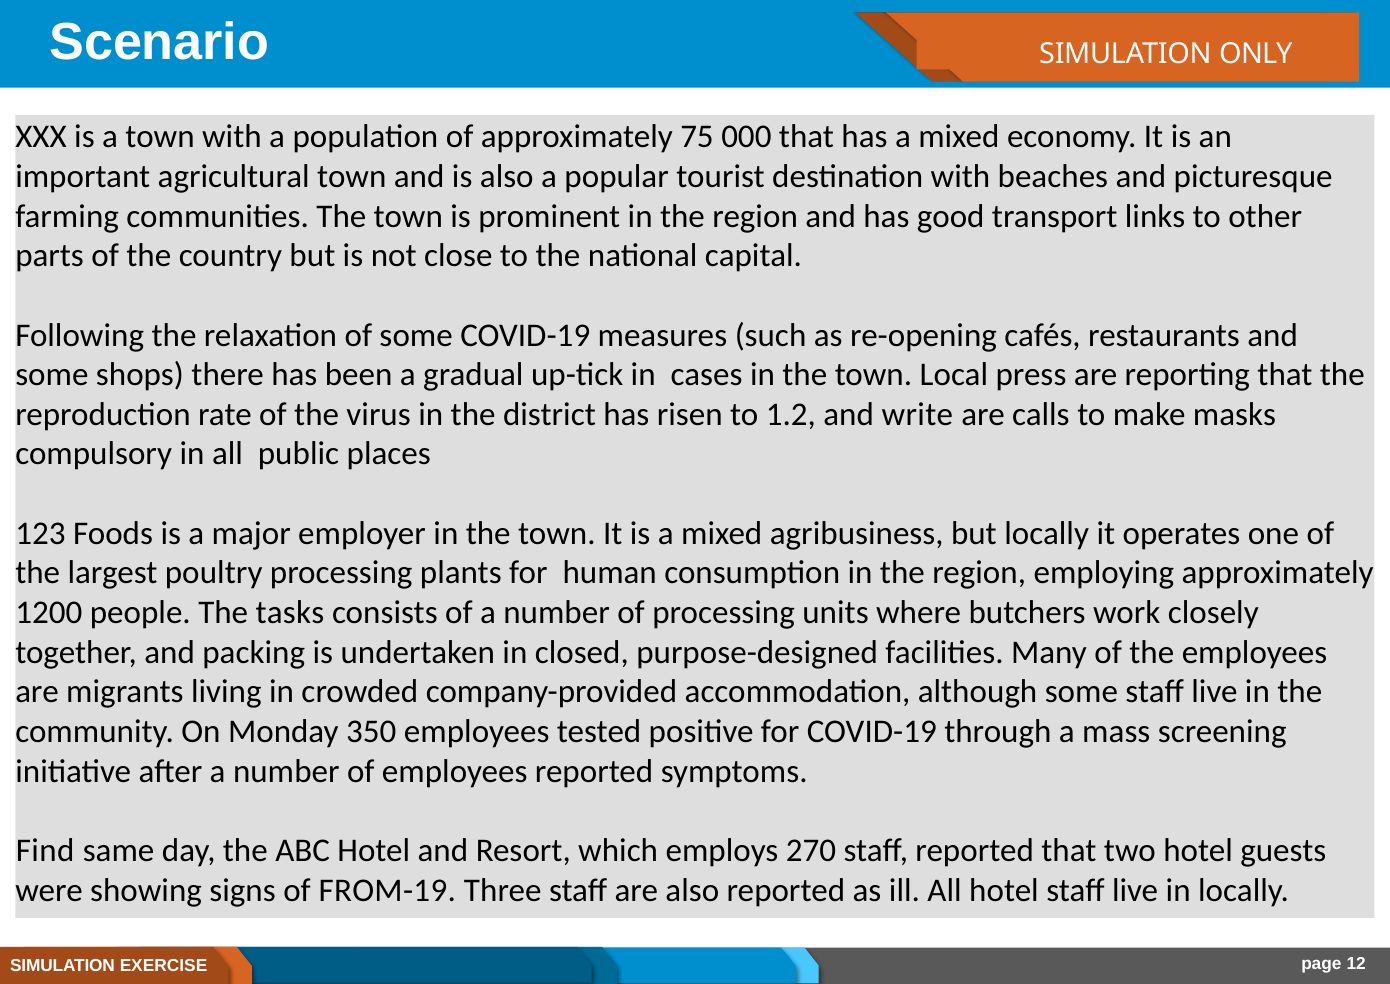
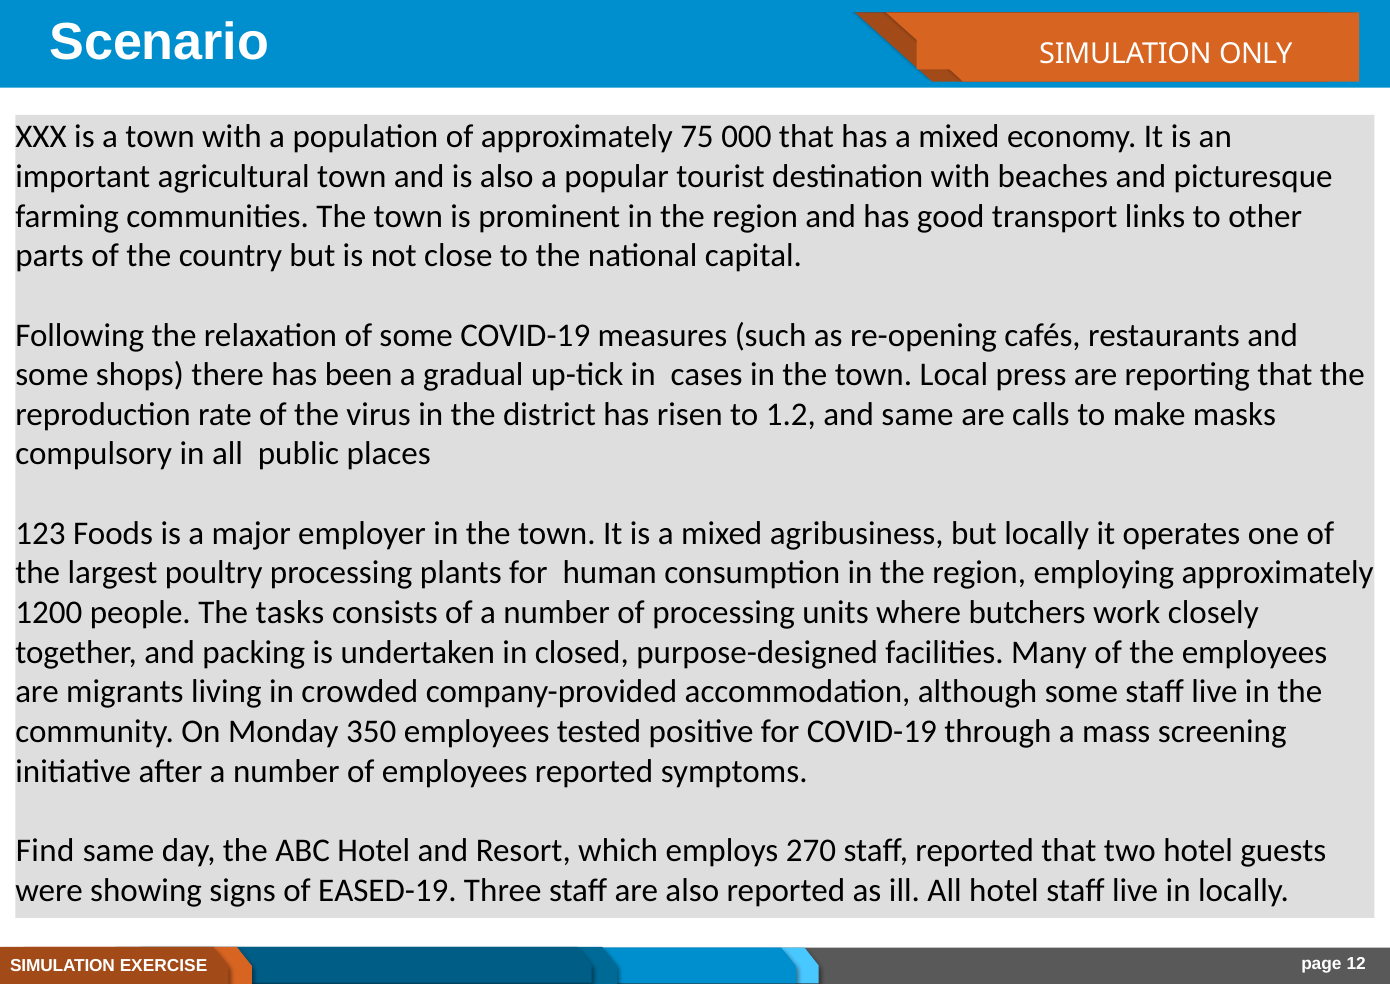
and write: write -> same
FROM-19: FROM-19 -> EASED-19
